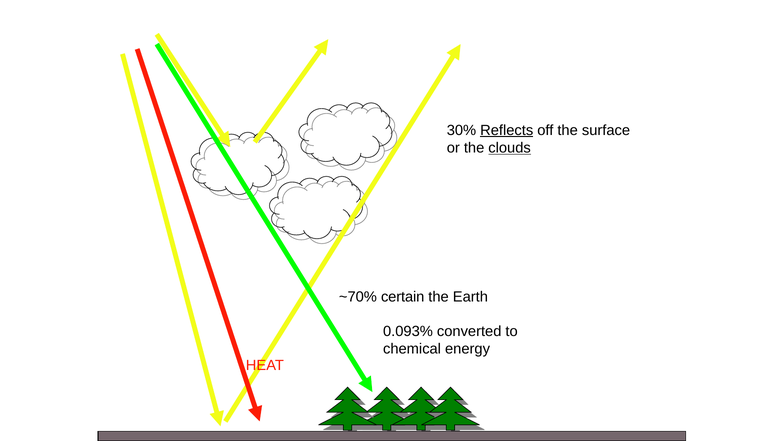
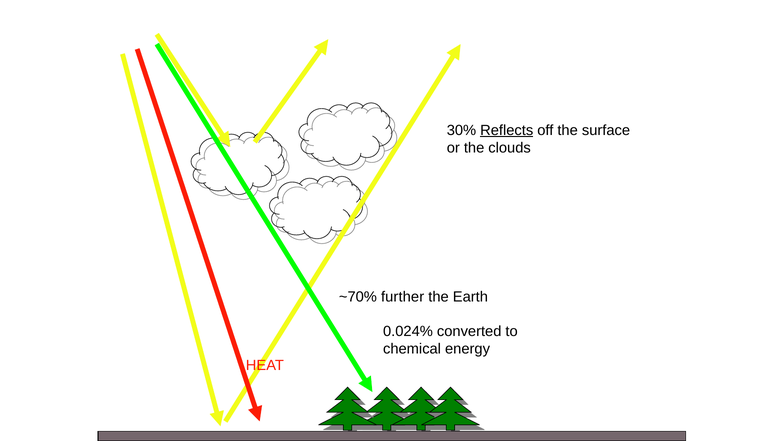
clouds underline: present -> none
certain: certain -> further
0.093%: 0.093% -> 0.024%
